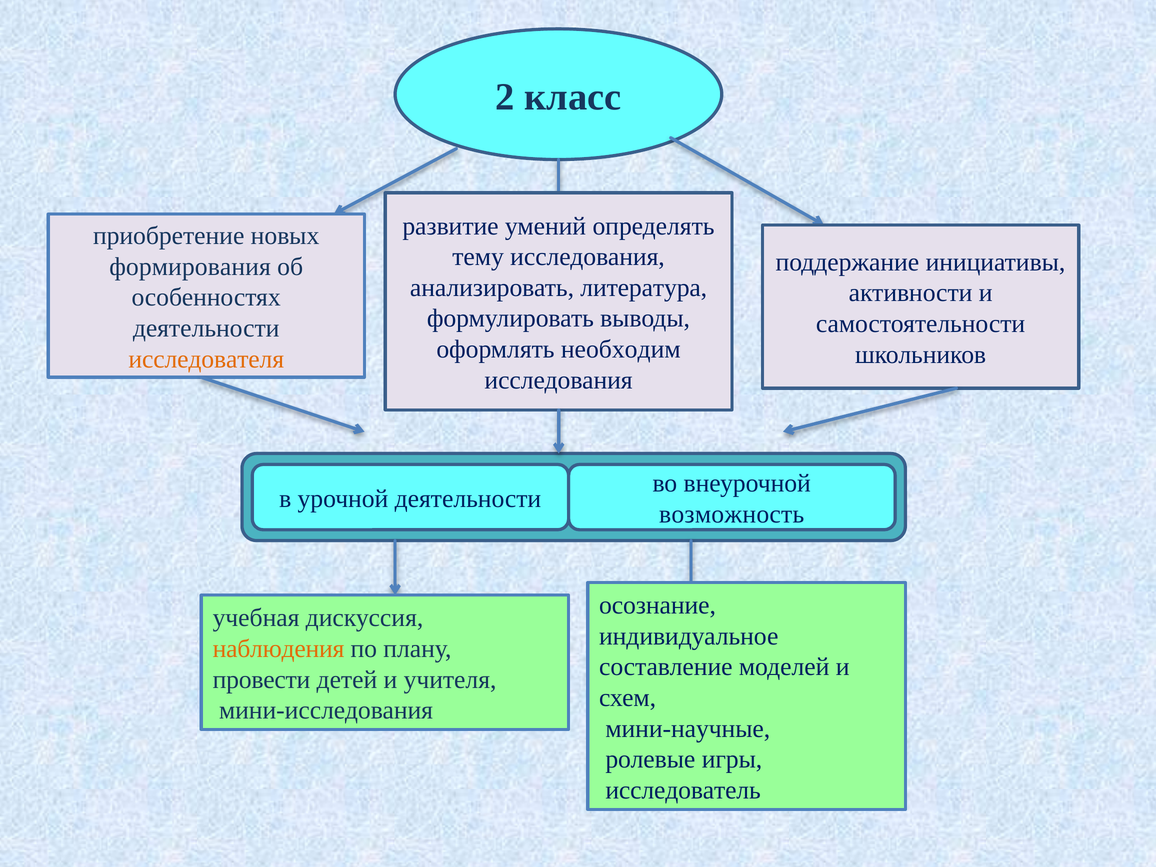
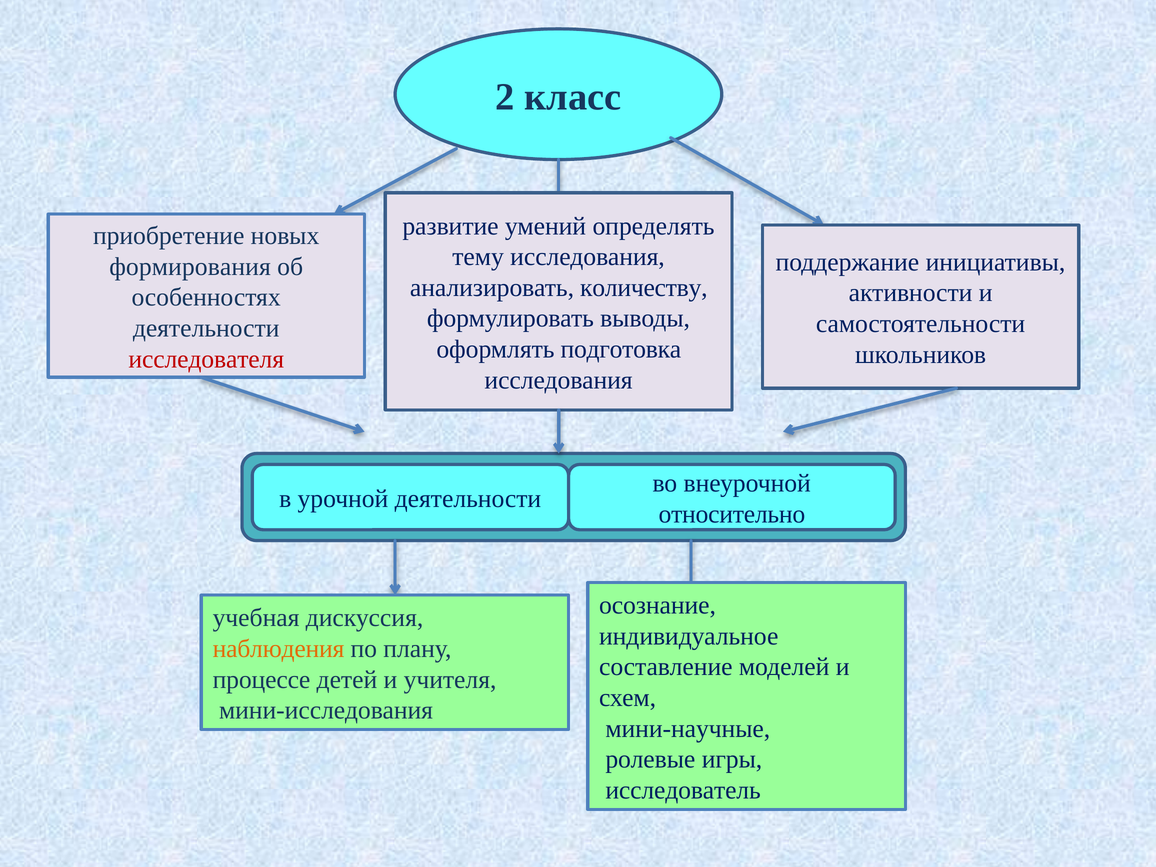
литература: литература -> количеству
необходим: необходим -> подготовка
исследователя colour: orange -> red
возможность: возможность -> относительно
провести: провести -> процессе
